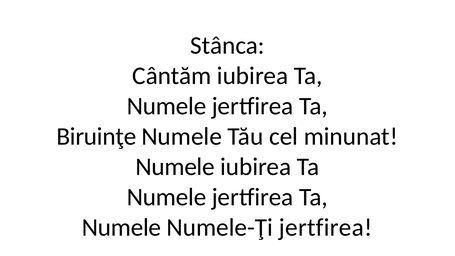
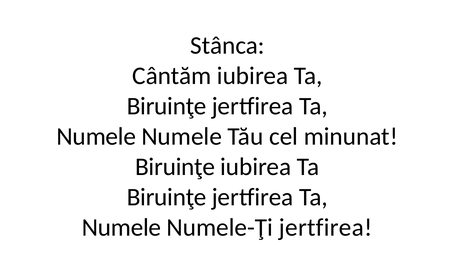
Numele at (167, 106): Numele -> Biruinţe
Biruinţe at (96, 137): Biruinţe -> Numele
Numele at (175, 167): Numele -> Biruinţe
Numele at (167, 197): Numele -> Biruinţe
